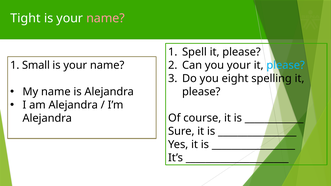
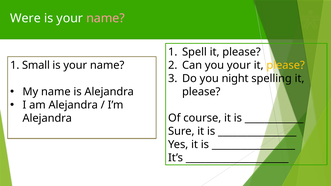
Tight: Tight -> Were
please at (286, 65) colour: light blue -> yellow
eight: eight -> night
